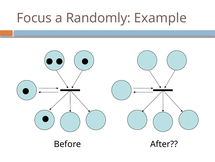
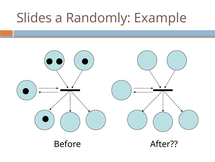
Focus: Focus -> Slides
